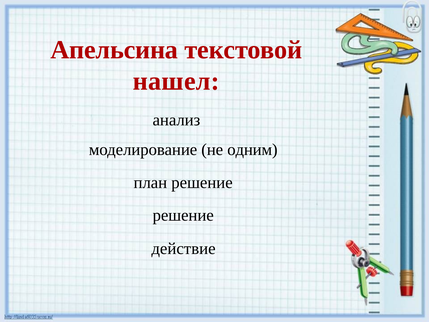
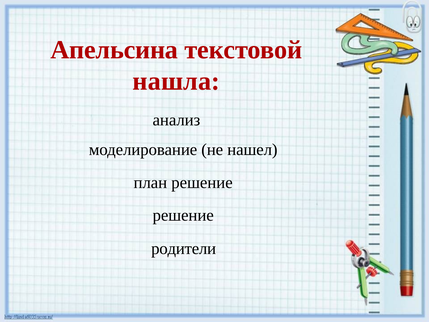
нашел: нашел -> нашла
одним: одним -> нашел
действие: действие -> родители
